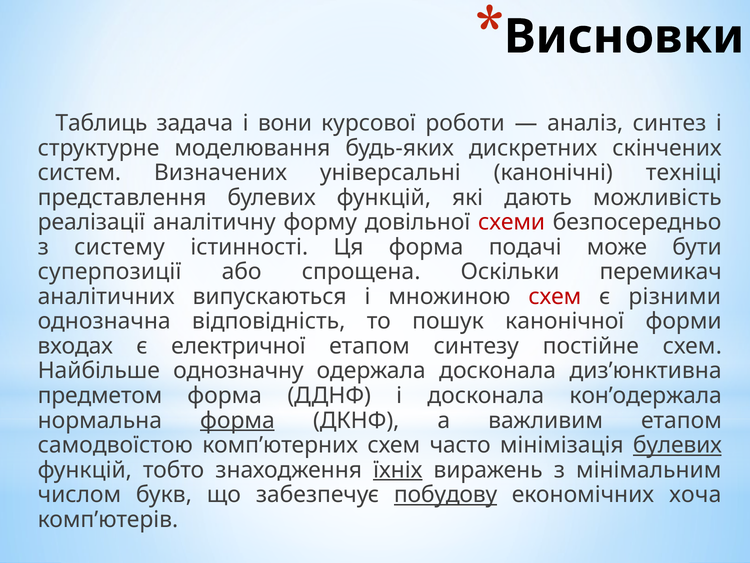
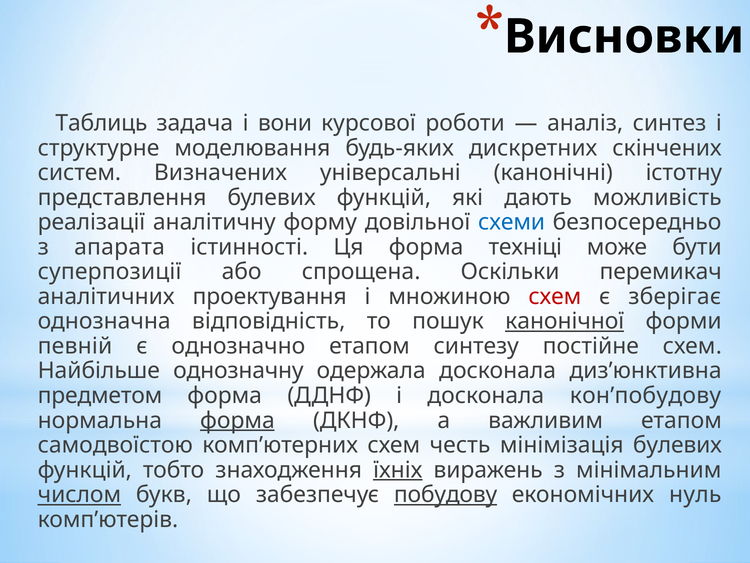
техніці: техніці -> істотну
схеми colour: red -> blue
систему: систему -> апарата
подачі: подачі -> техніці
випускаються: випускаються -> проектування
різними: різними -> зберігає
канонічної underline: none -> present
входах: входах -> певній
електричної: електричної -> однозначно
кон’одержала: кон’одержала -> кон’побудову
часто: часто -> честь
булевих at (677, 445) underline: present -> none
числом underline: none -> present
хоча: хоча -> нуль
